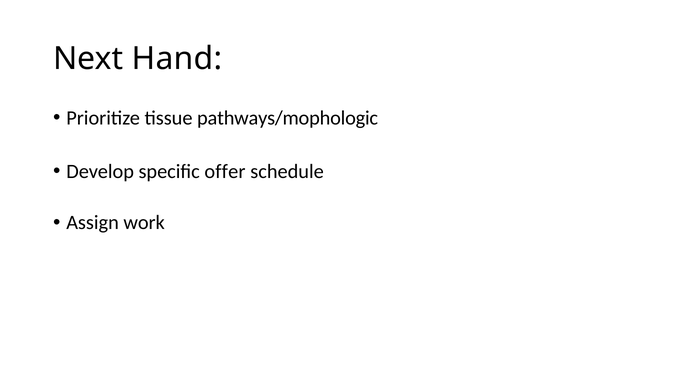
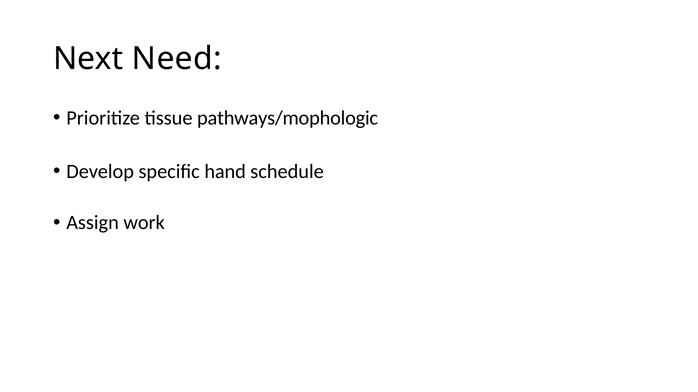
Hand: Hand -> Need
offer: offer -> hand
